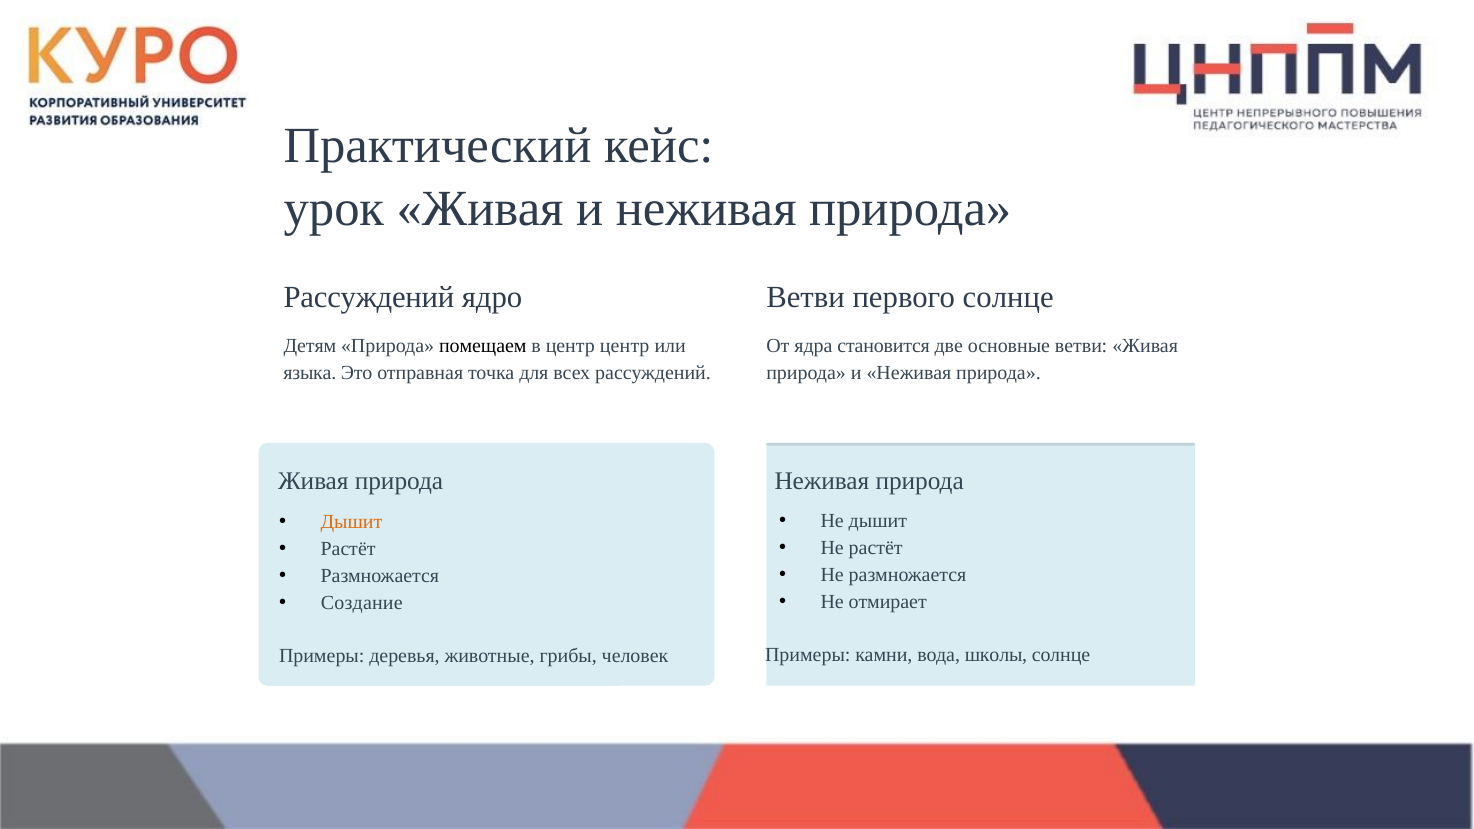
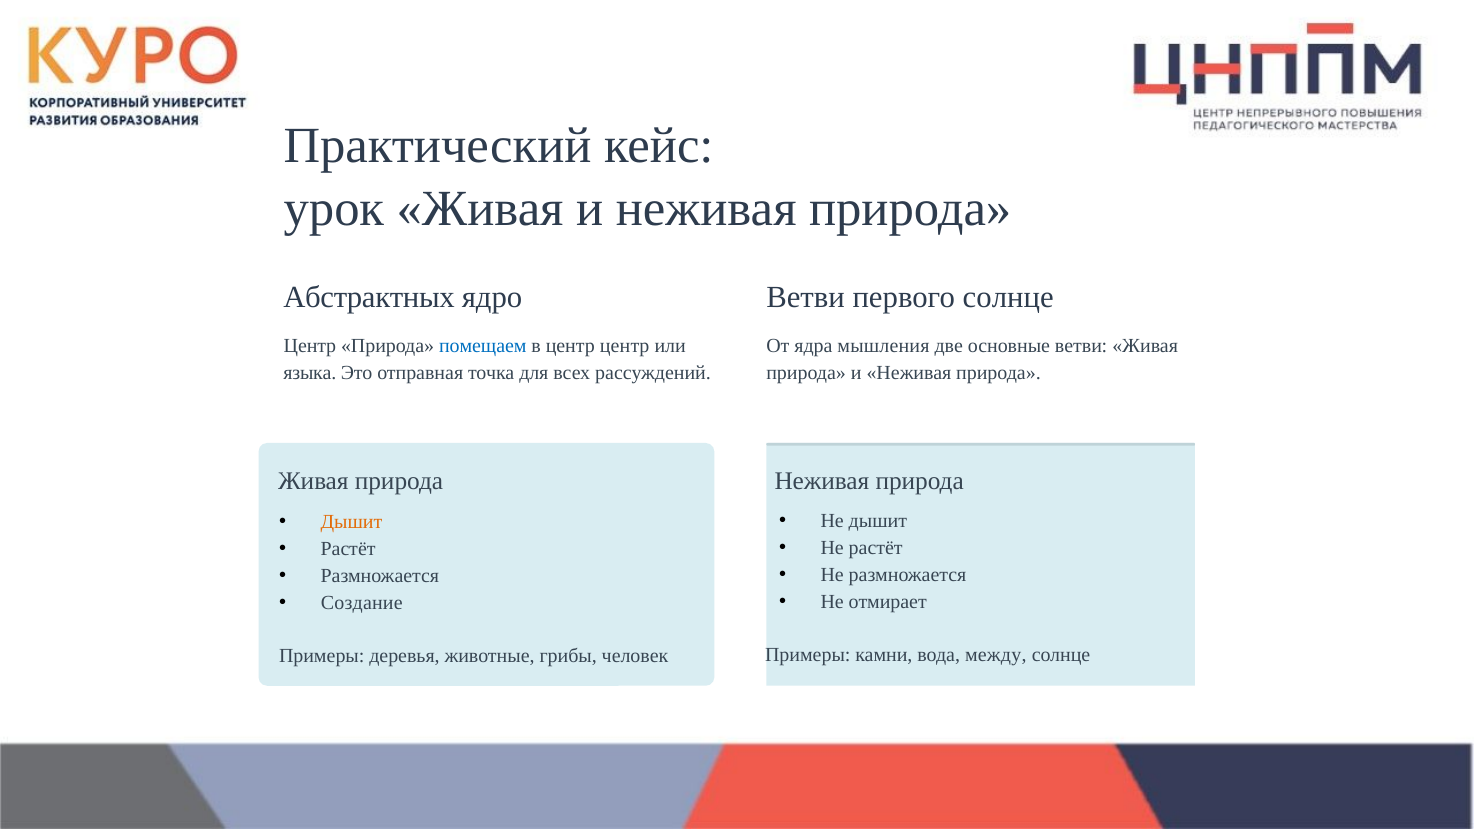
Рассуждений at (369, 298): Рассуждений -> Абстрактных
Детям at (310, 346): Детям -> Центр
помещаем colour: black -> blue
становится: становится -> мышления
школы: школы -> между
